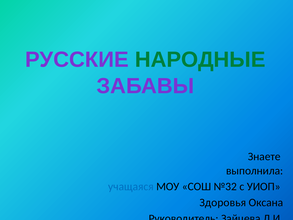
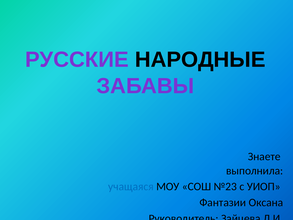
НАРОДНЫЕ colour: green -> black
№32: №32 -> №23
Здоровья: Здоровья -> Фантазии
